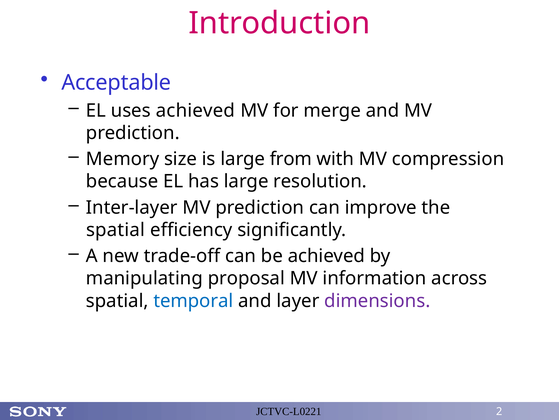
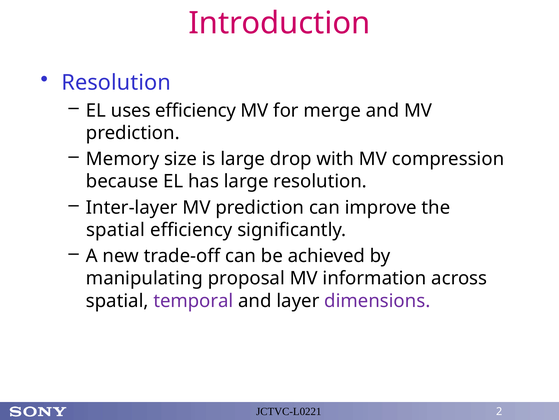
Acceptable at (116, 83): Acceptable -> Resolution
uses achieved: achieved -> efficiency
from: from -> drop
temporal colour: blue -> purple
